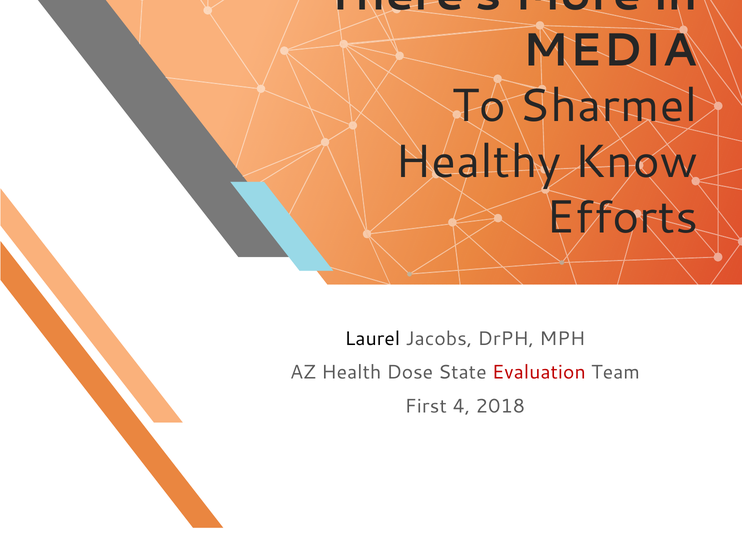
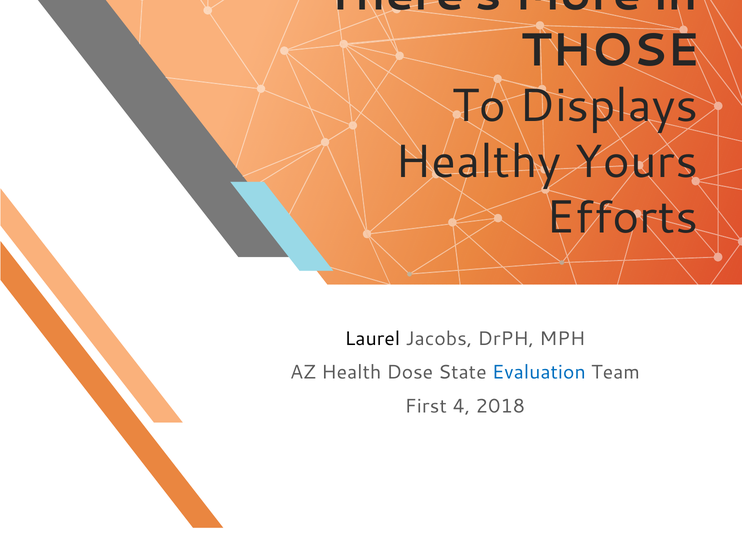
MEDIA: MEDIA -> THOSE
Sharmel: Sharmel -> Displays
Know: Know -> Yours
Evaluation colour: red -> blue
